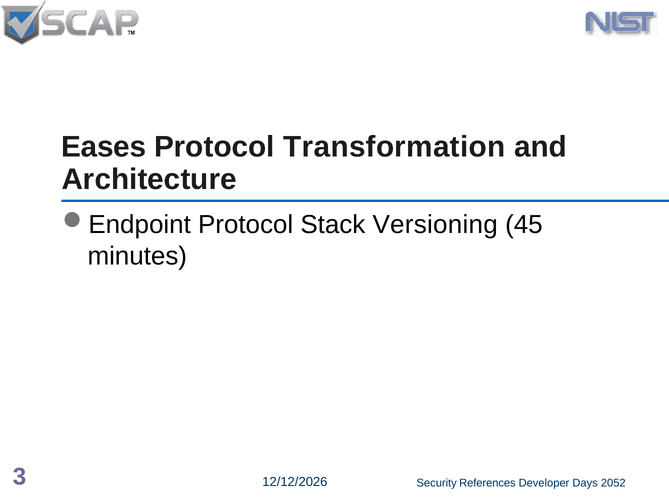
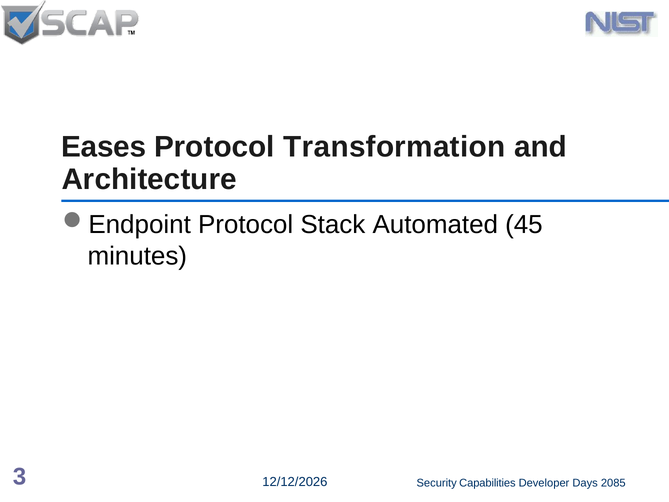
Versioning: Versioning -> Automated
References: References -> Capabilities
2052: 2052 -> 2085
